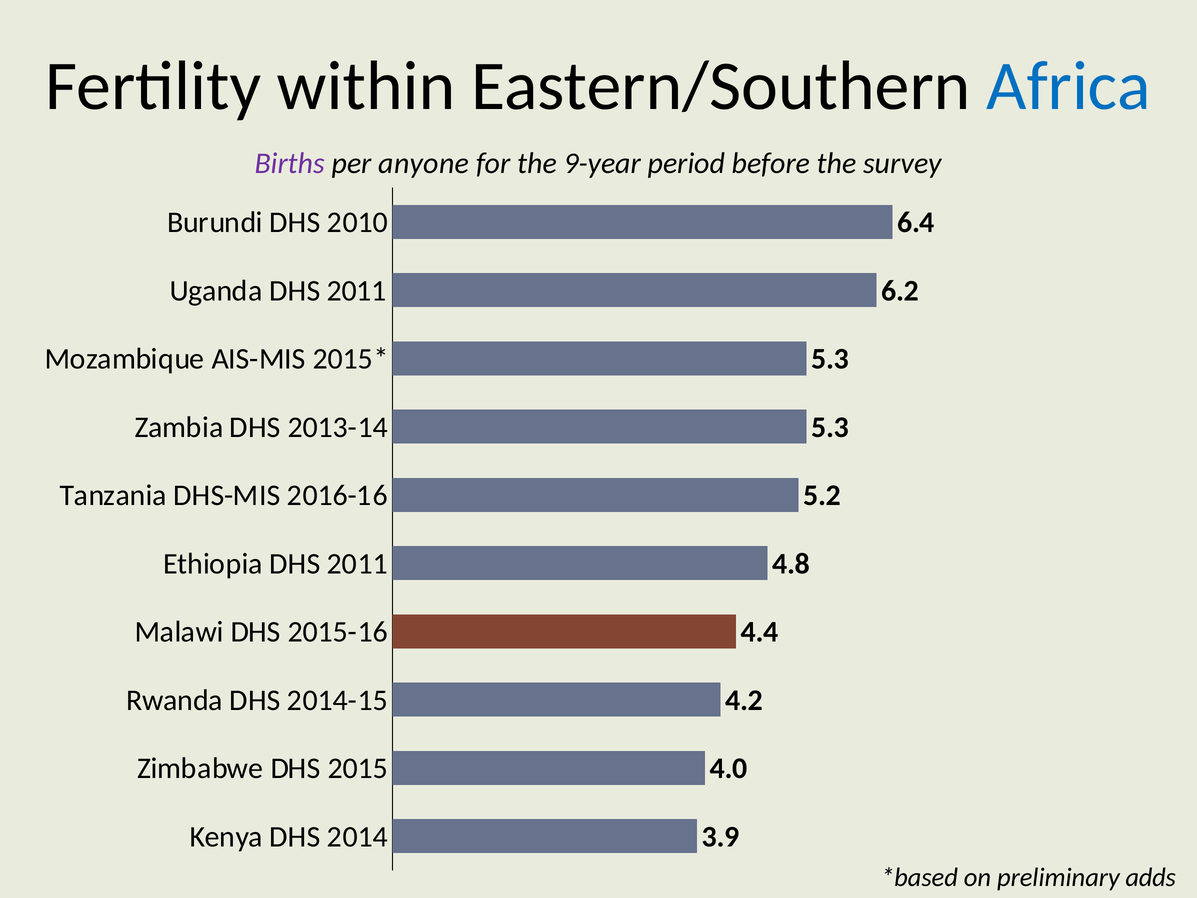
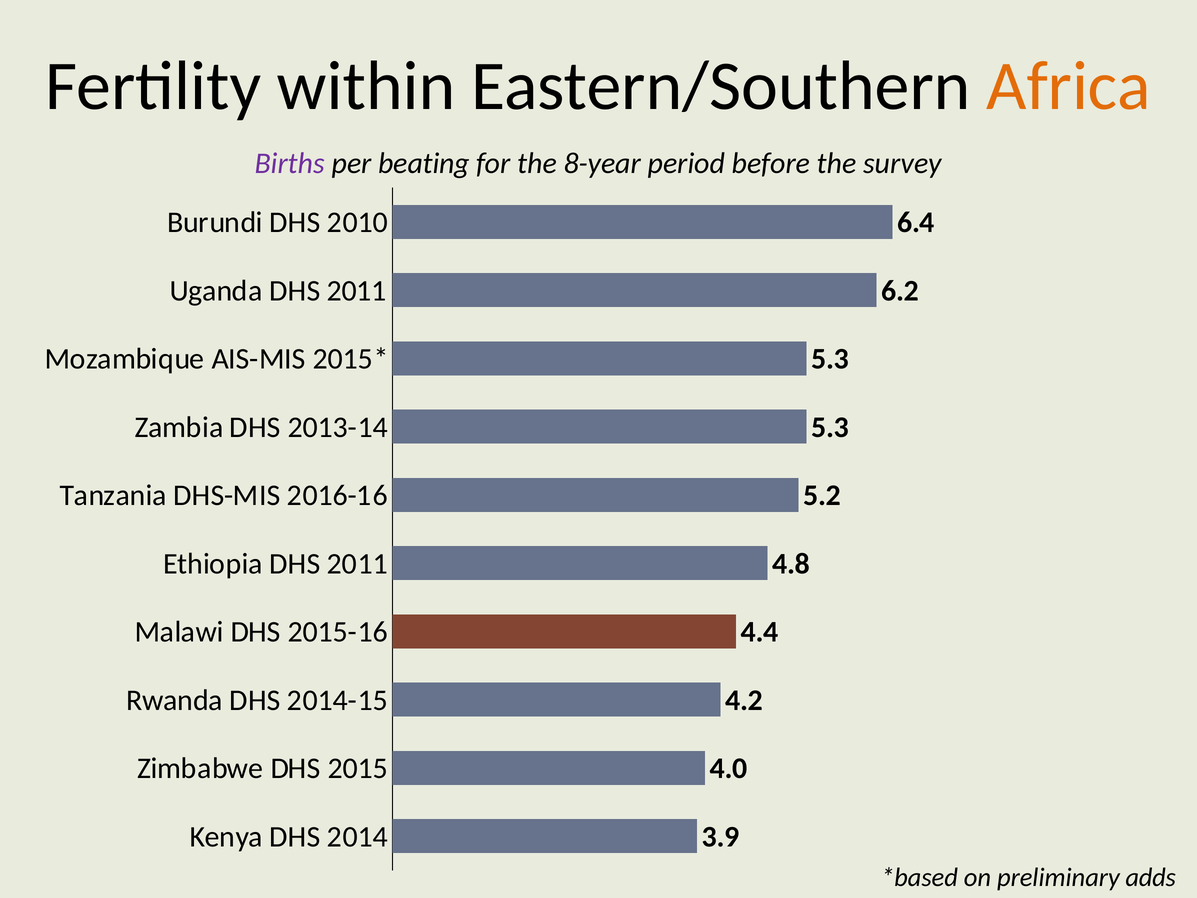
Africa colour: blue -> orange
anyone: anyone -> beating
9-year: 9-year -> 8-year
